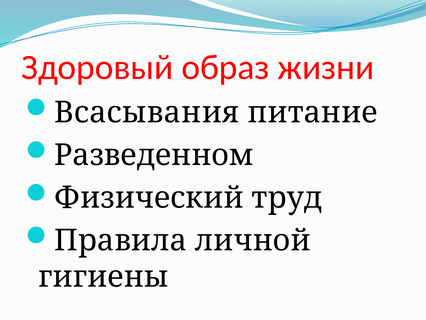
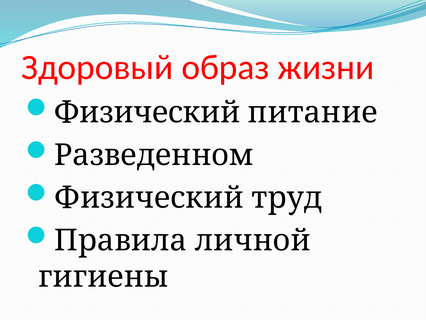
Всасывания at (147, 112): Всасывания -> Физический
